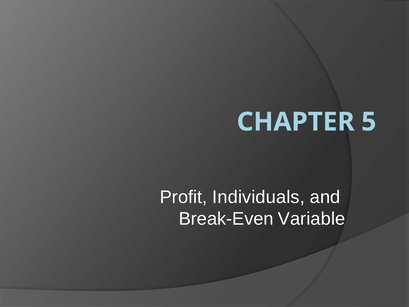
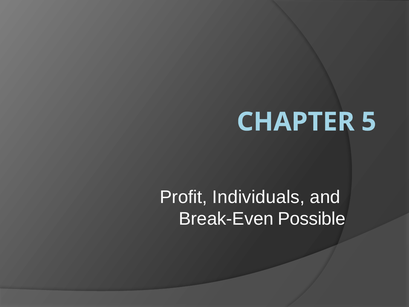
Variable: Variable -> Possible
